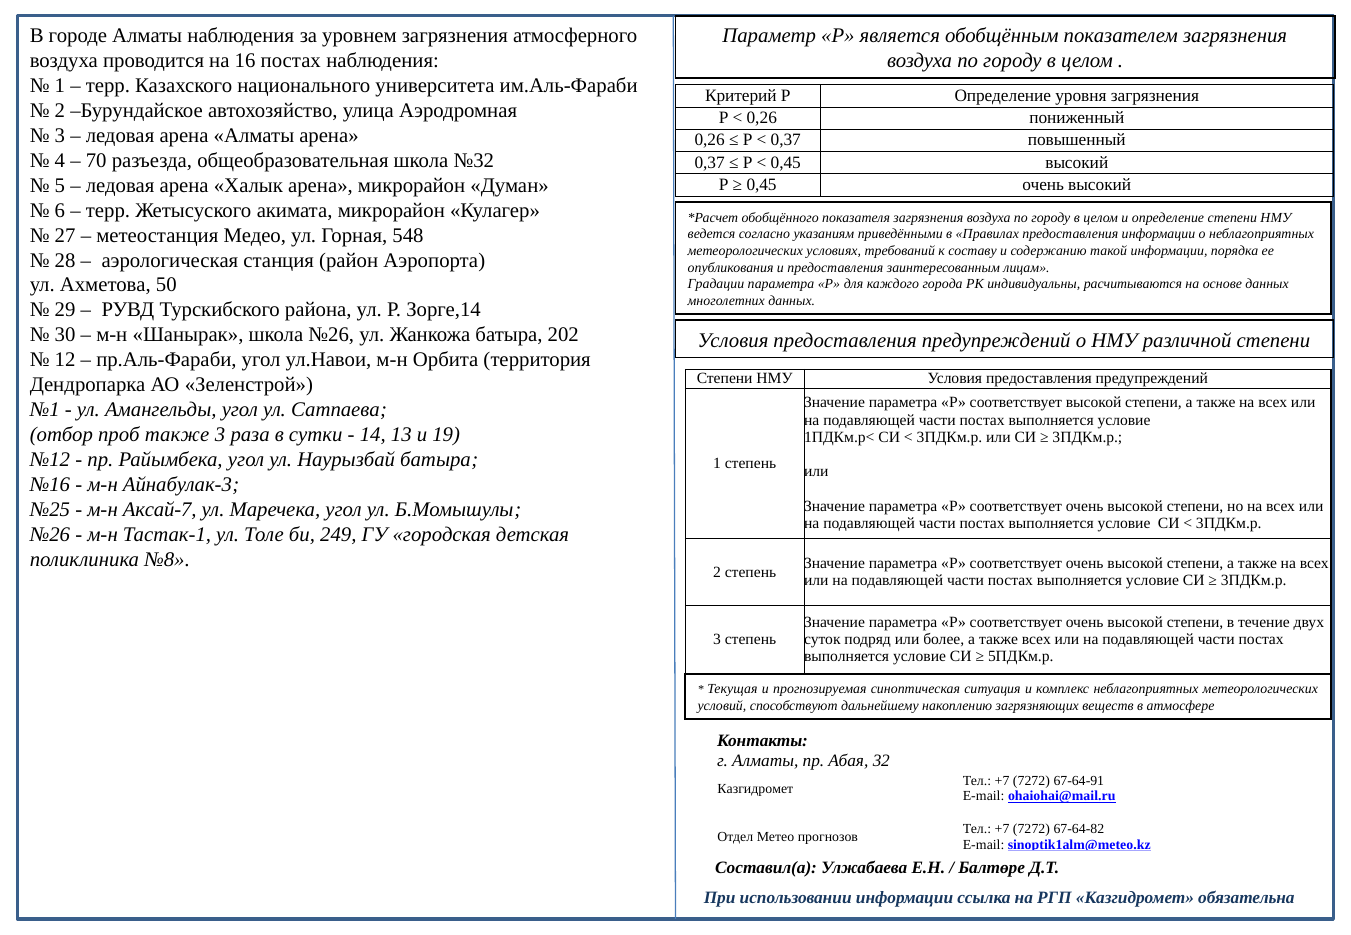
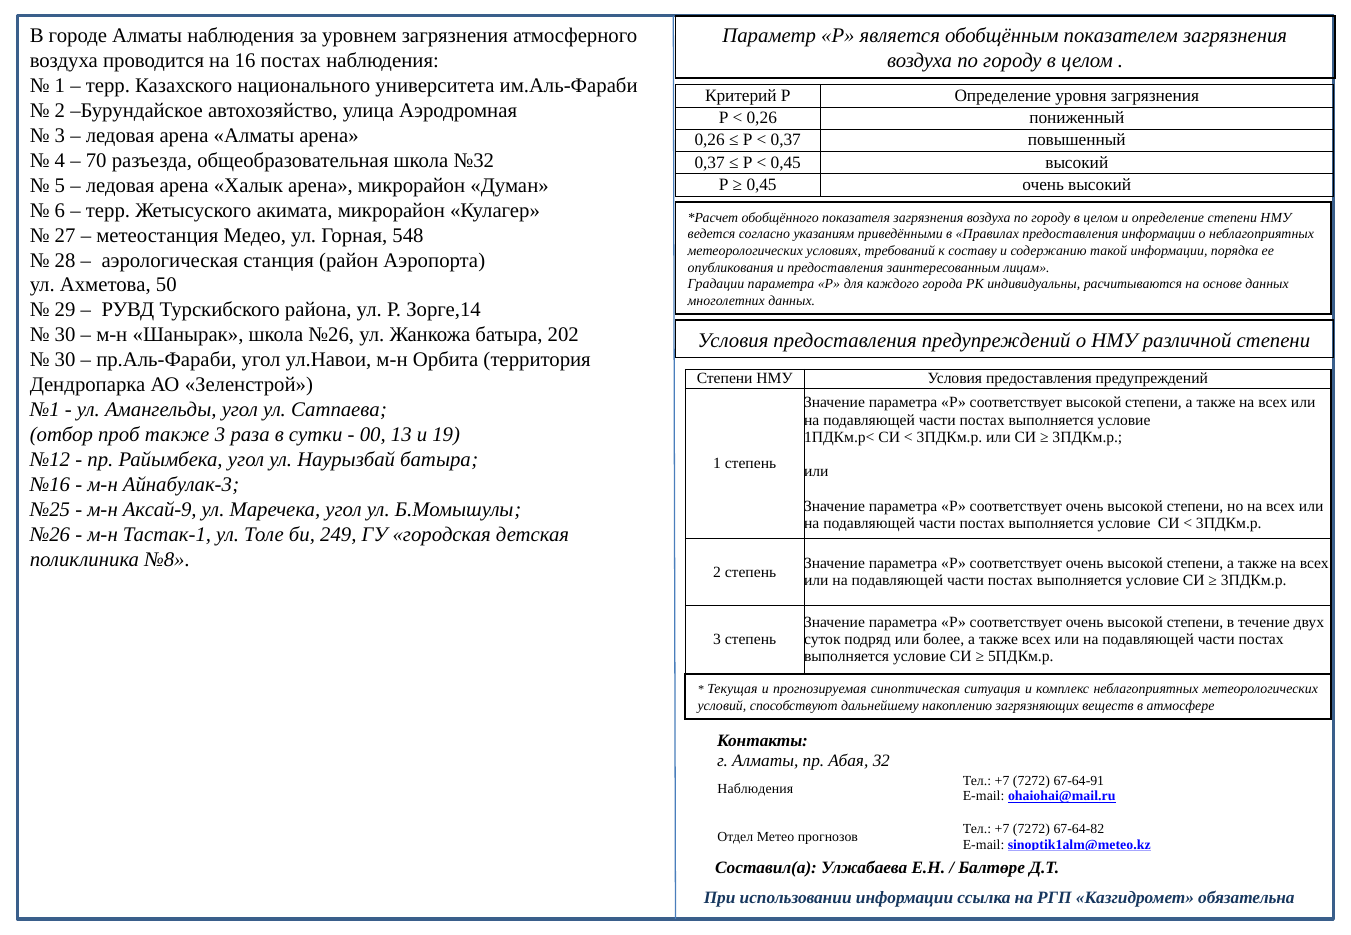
12 at (65, 360): 12 -> 30
14: 14 -> 00
Аксай-7: Аксай-7 -> Аксай-9
Казгидромет at (755, 789): Казгидромет -> Наблюдения
